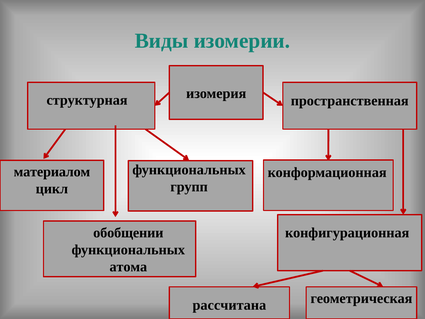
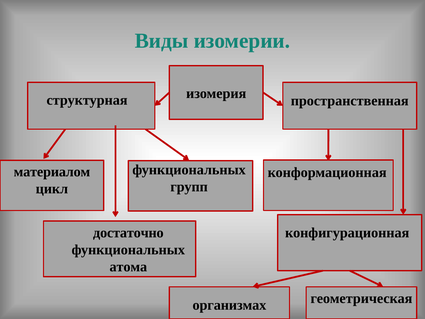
обобщении: обобщении -> достаточно
рассчитана: рассчитана -> организмах
